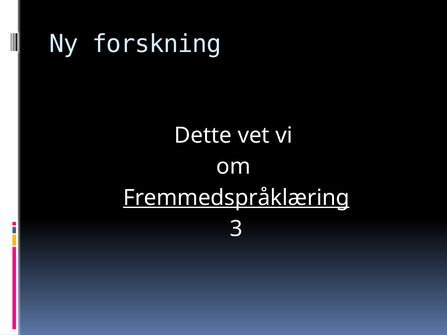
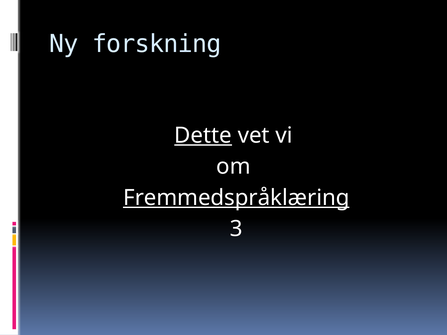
Dette underline: none -> present
